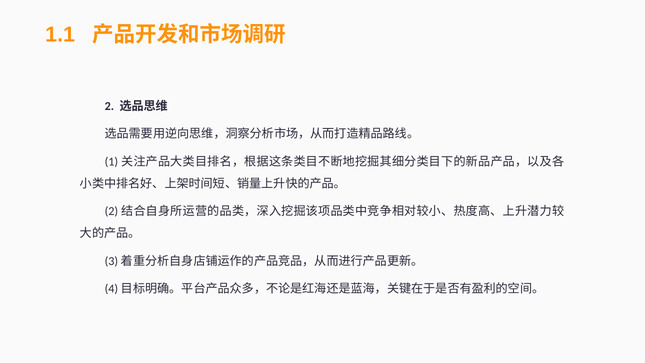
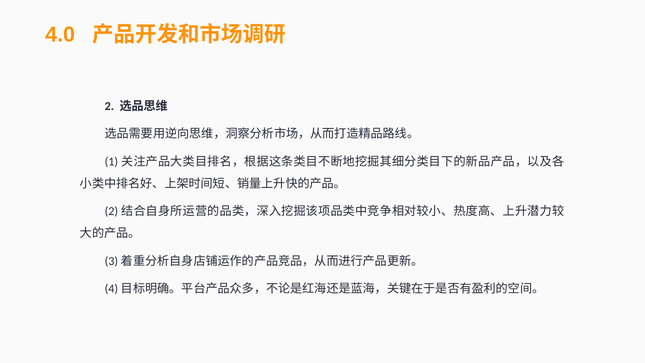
1.1: 1.1 -> 4.0
